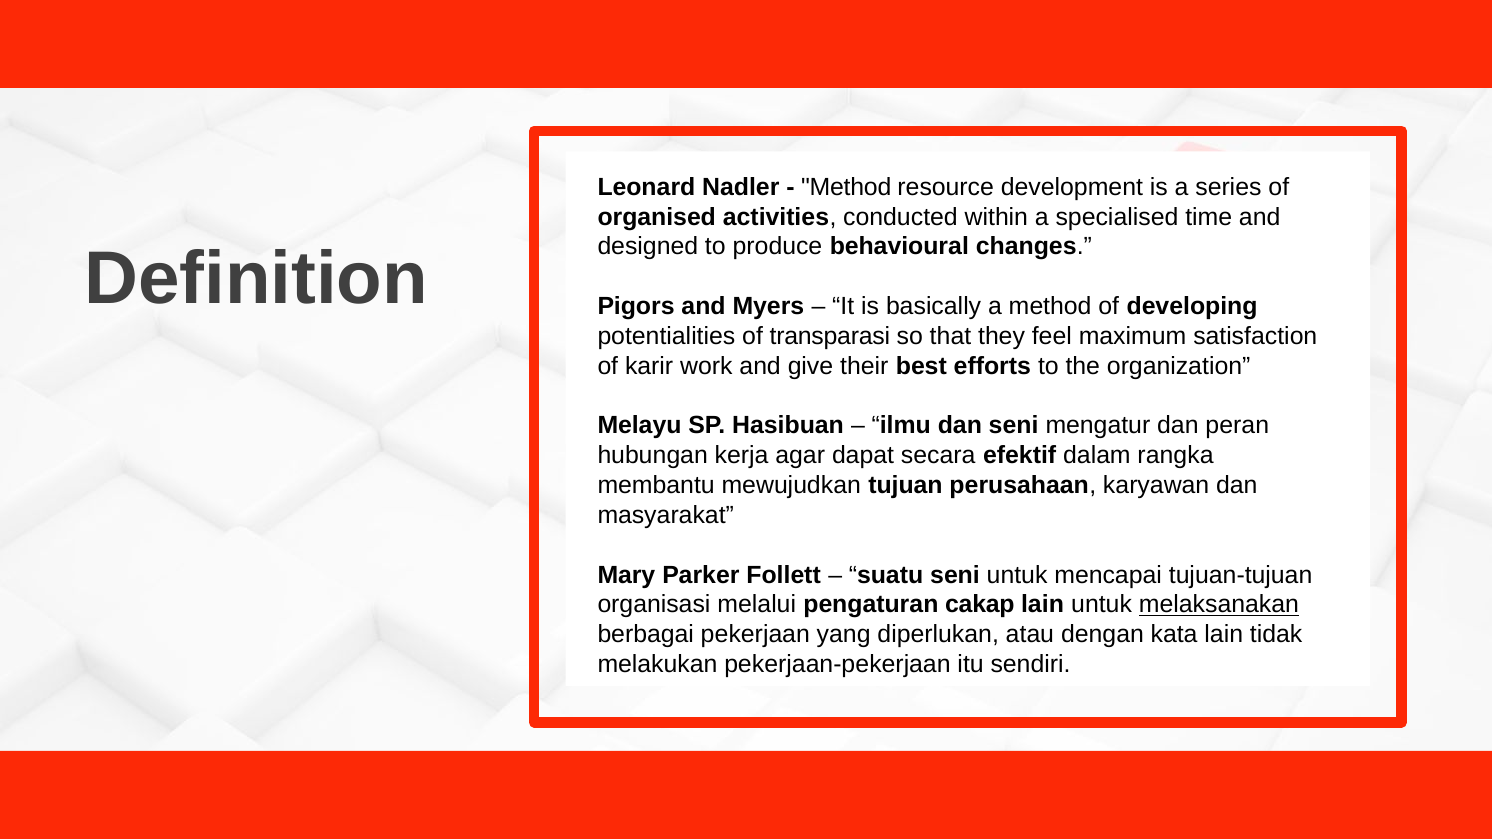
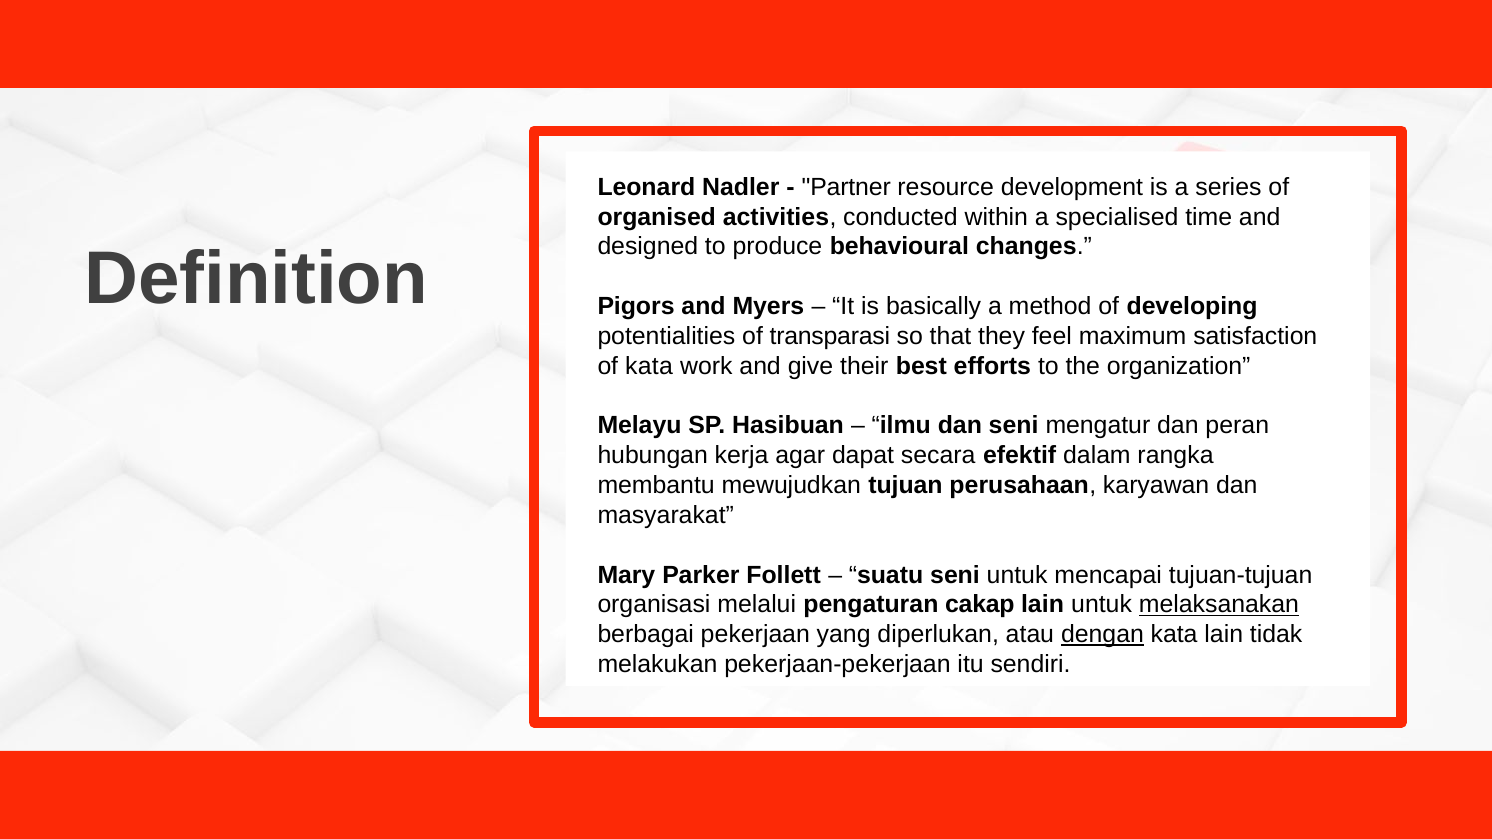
Method at (846, 187): Method -> Partner
of karir: karir -> kata
dengan underline: none -> present
